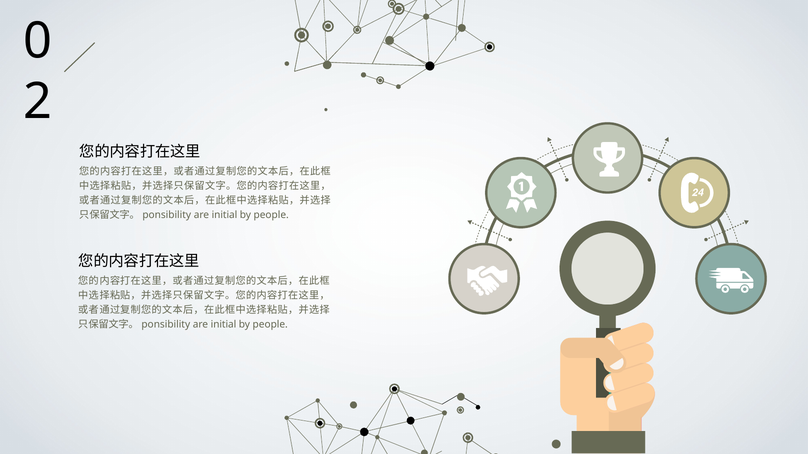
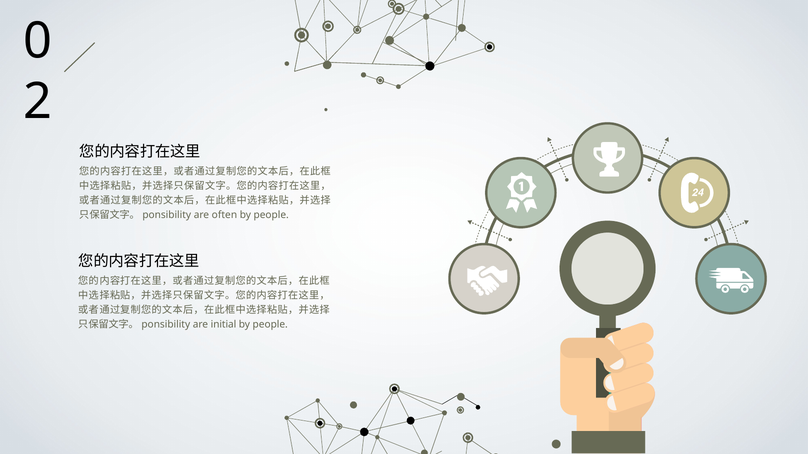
initial at (224, 215): initial -> often
